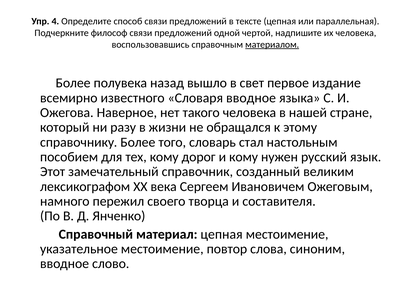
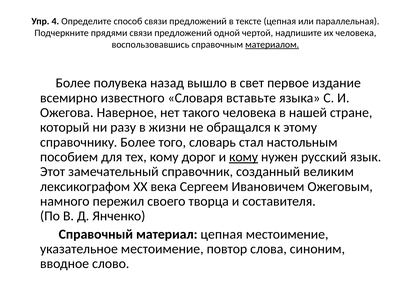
философ: философ -> прядями
Словаря вводное: вводное -> вставьте
кому at (244, 157) underline: none -> present
